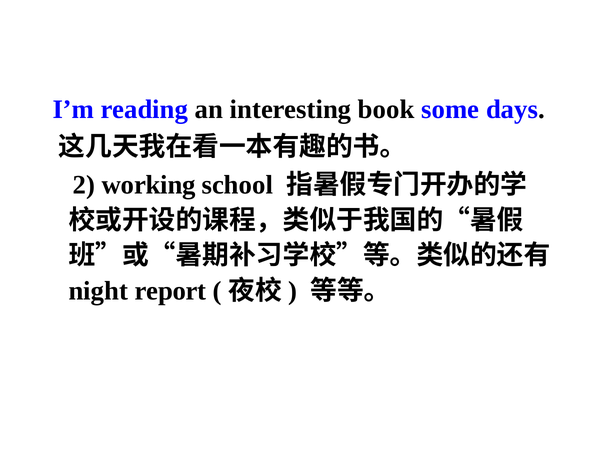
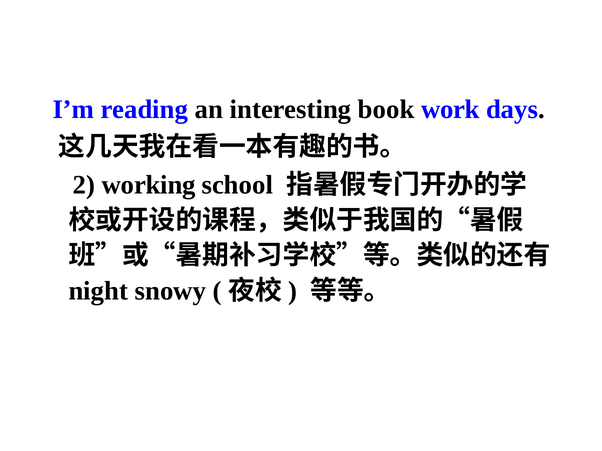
some: some -> work
report: report -> snowy
